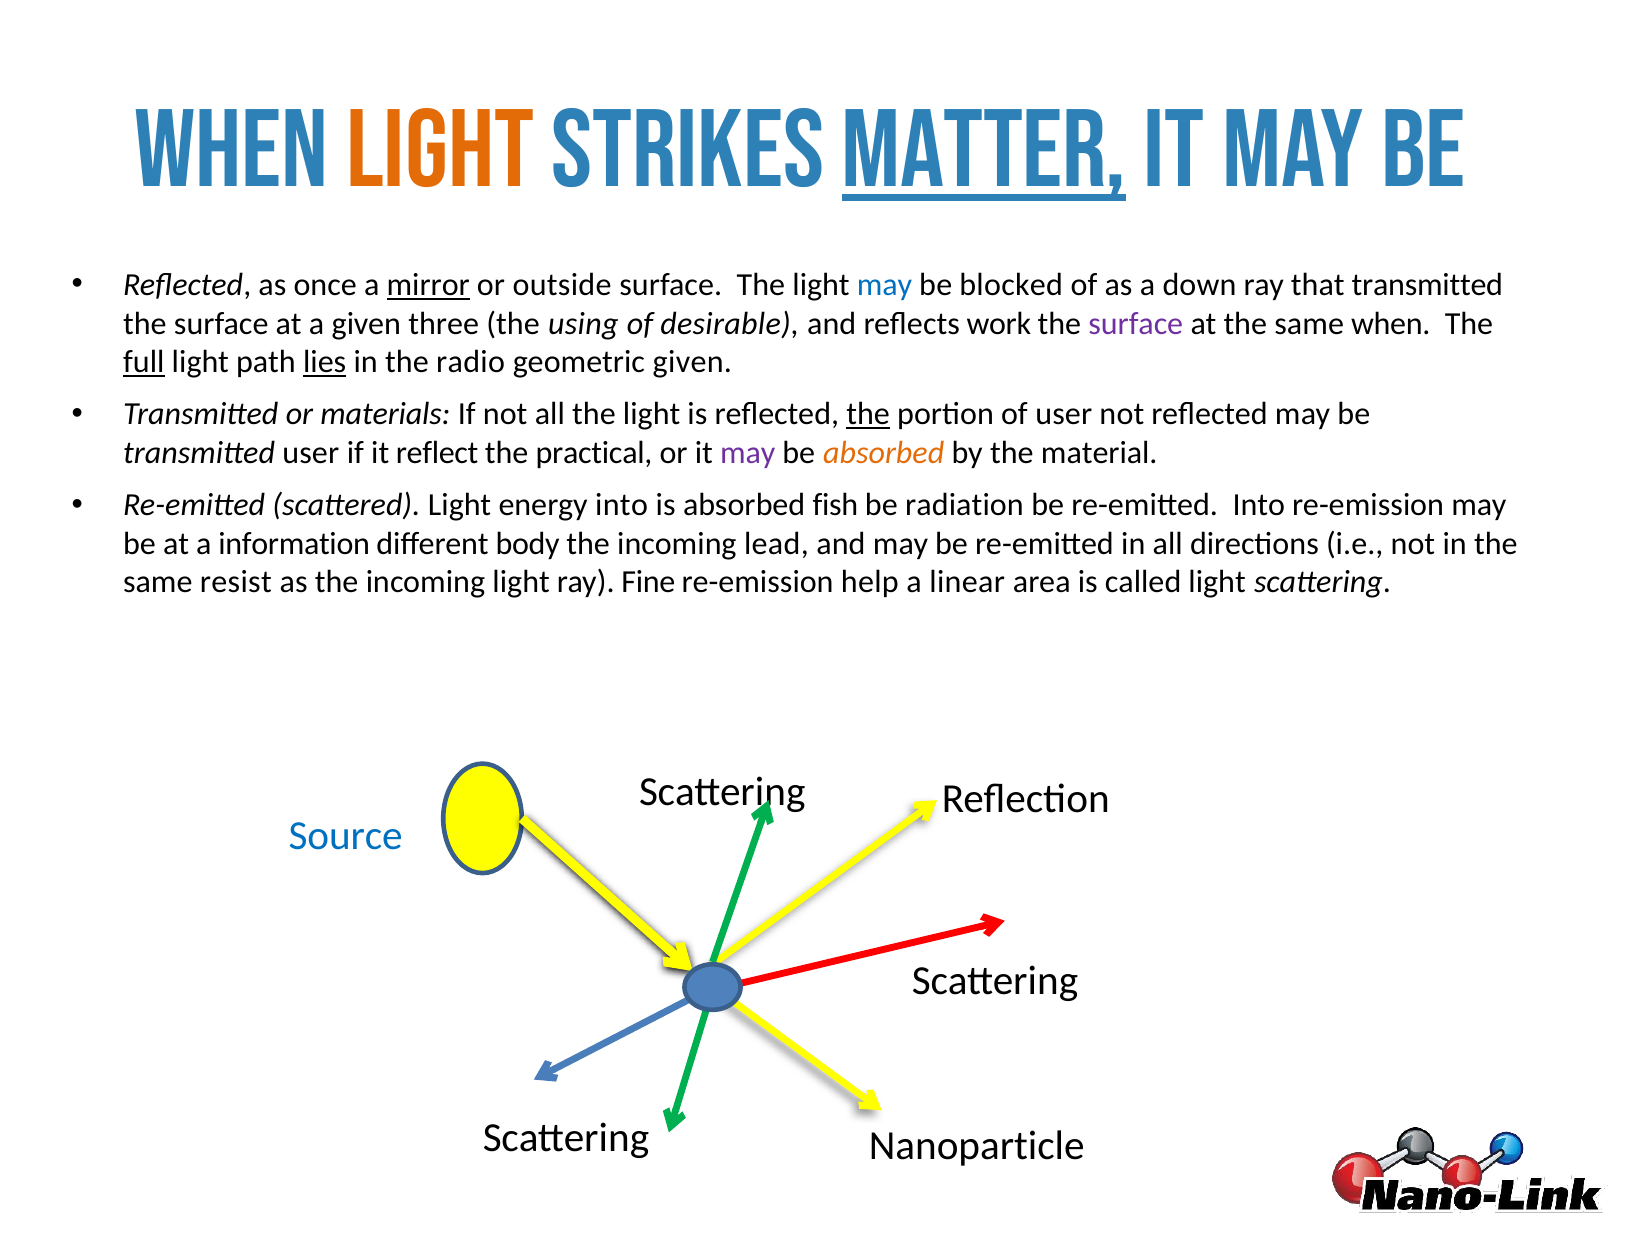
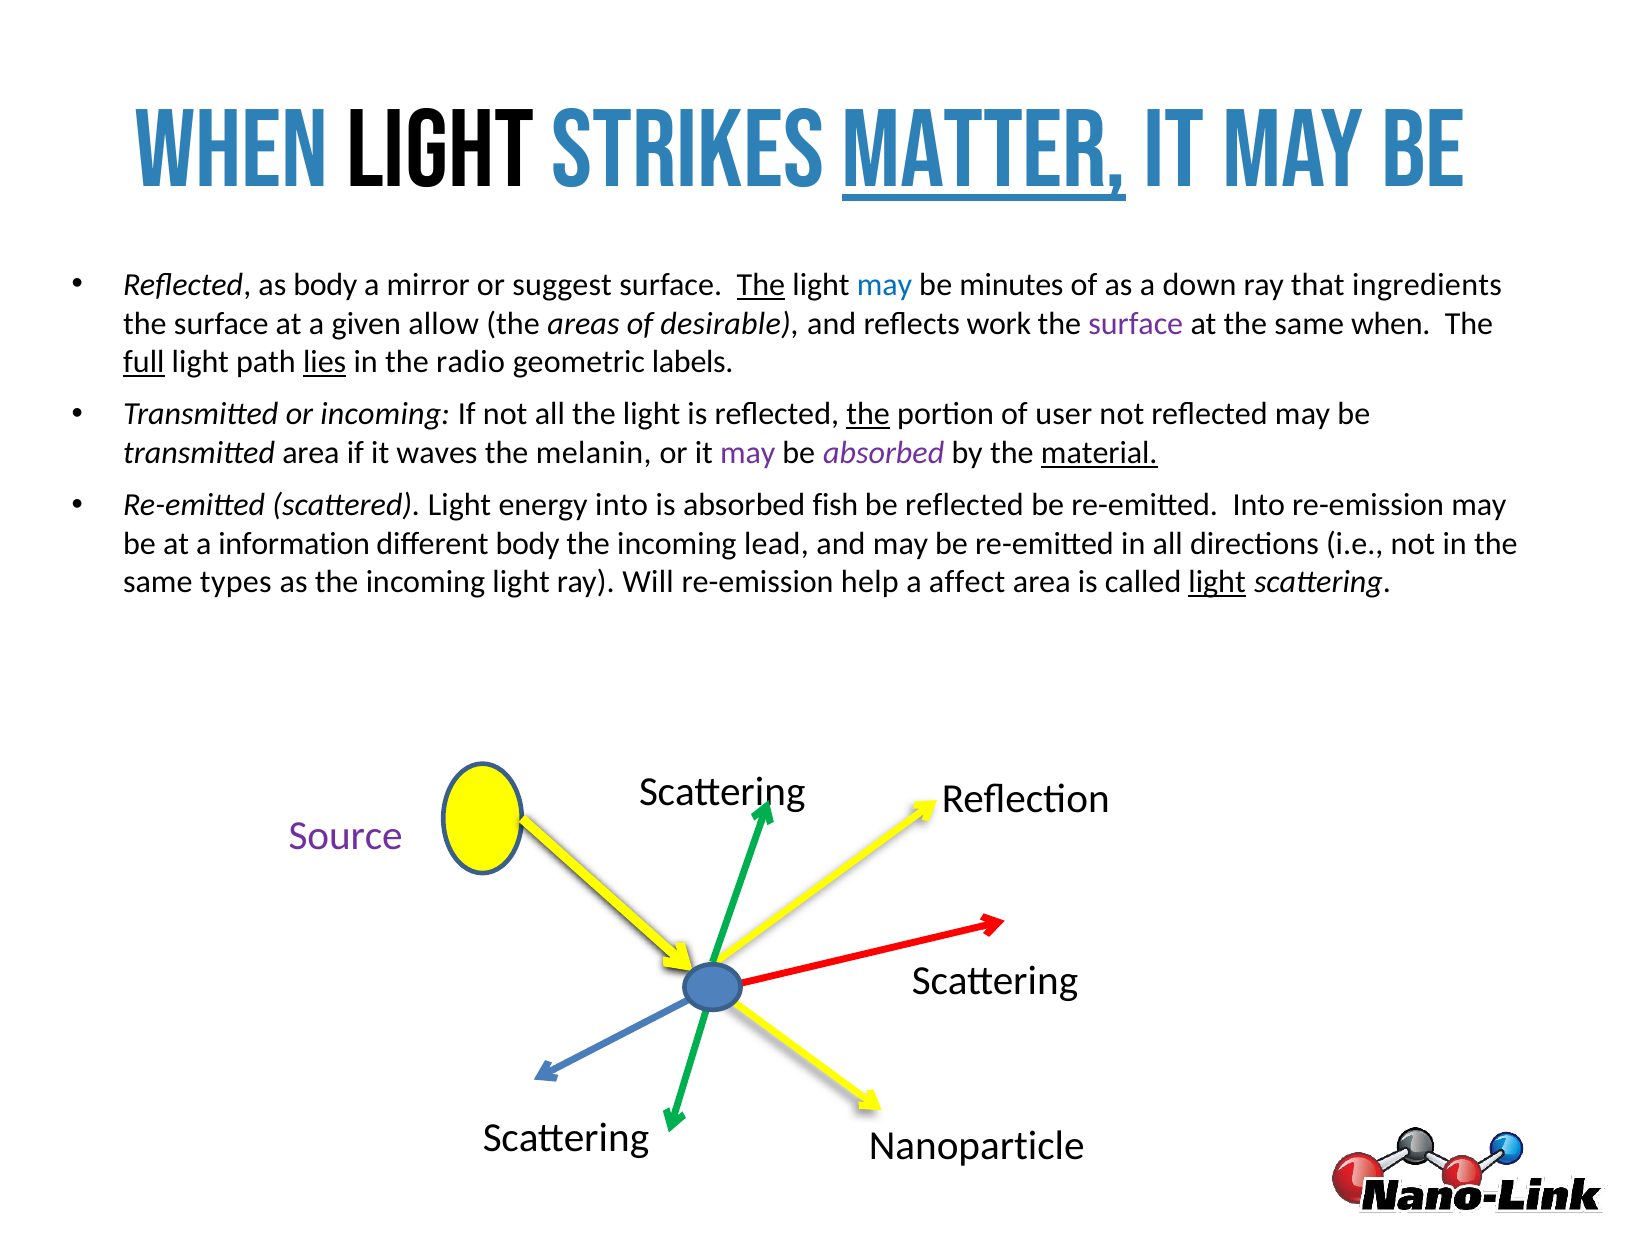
light at (440, 150) colour: orange -> black
as once: once -> body
mirror underline: present -> none
outside: outside -> suggest
The at (761, 285) underline: none -> present
blocked: blocked -> minutes
that transmitted: transmitted -> ingredients
three: three -> allow
using: using -> areas
geometric given: given -> labels
or materials: materials -> incoming
transmitted user: user -> area
reflect: reflect -> waves
practical: practical -> melanin
absorbed at (884, 453) colour: orange -> purple
material underline: none -> present
be radiation: radiation -> reflected
resist: resist -> types
Fine: Fine -> Will
linear: linear -> affect
light at (1217, 582) underline: none -> present
Source colour: blue -> purple
